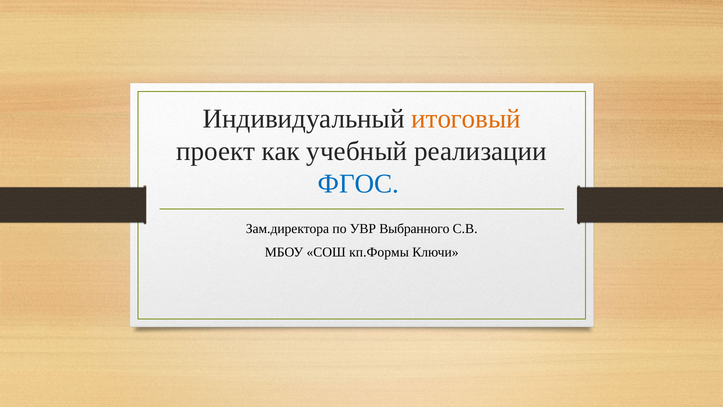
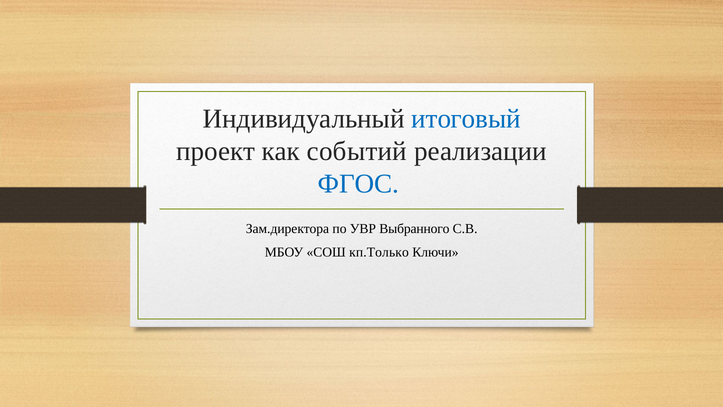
итоговый colour: orange -> blue
учебный: учебный -> событий
кп.Формы: кп.Формы -> кп.Только
